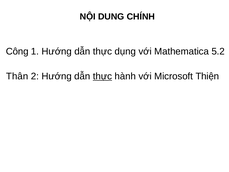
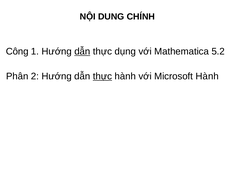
dẫn at (82, 51) underline: none -> present
Thân: Thân -> Phân
Microsoft Thiện: Thiện -> Hành
